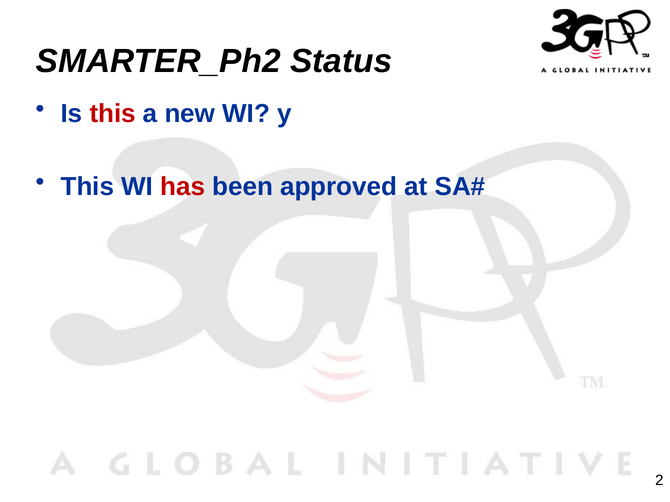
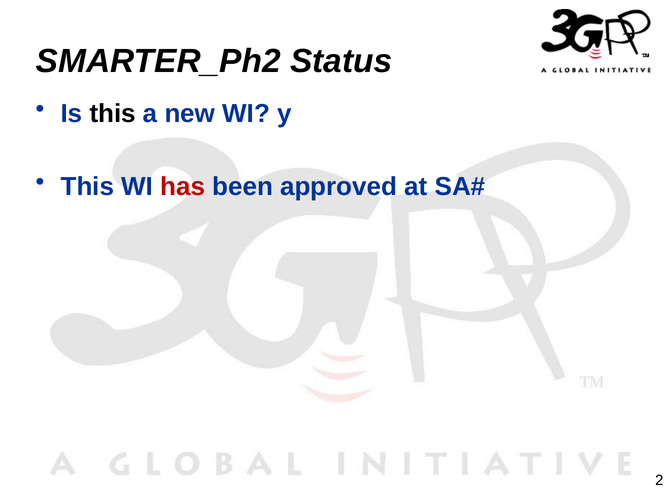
this at (113, 114) colour: red -> black
